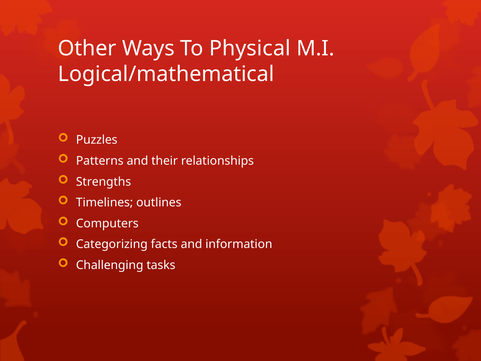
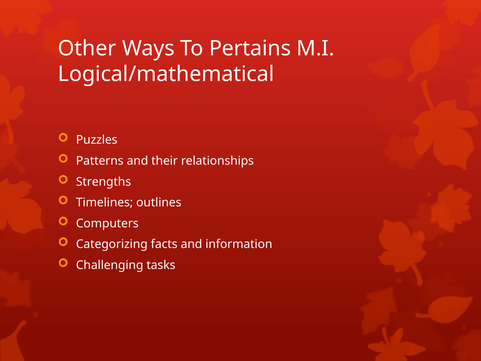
Physical: Physical -> Pertains
